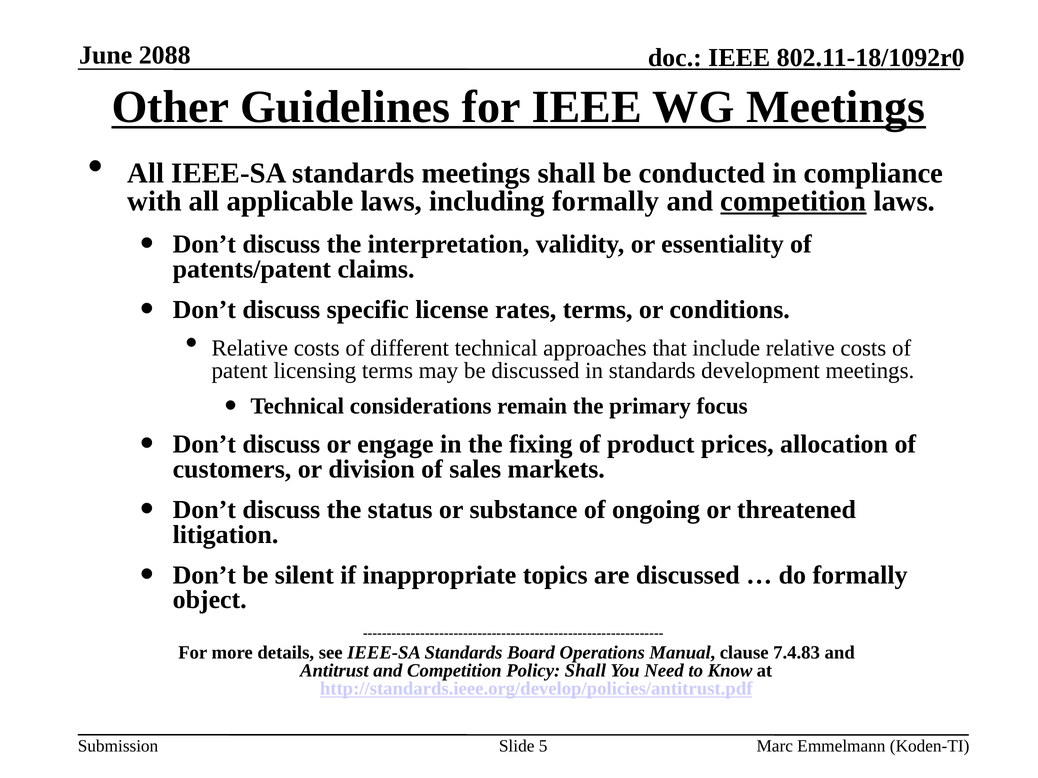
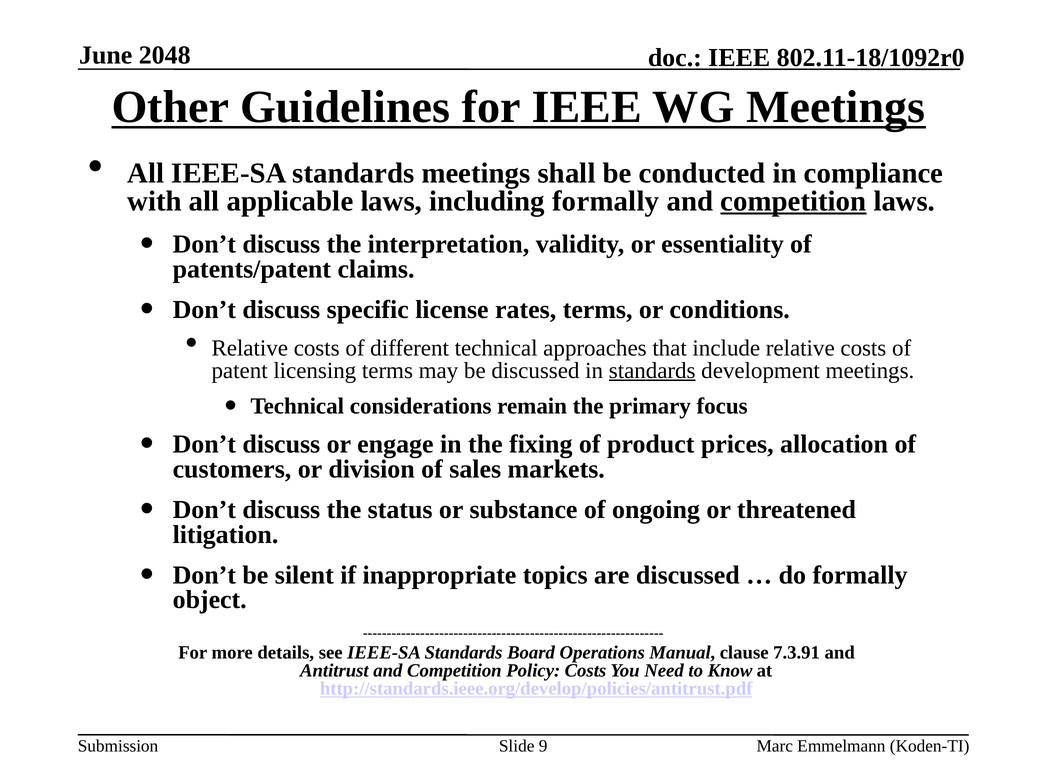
2088: 2088 -> 2048
standards at (652, 371) underline: none -> present
7.4.83: 7.4.83 -> 7.3.91
Policy Shall: Shall -> Costs
5: 5 -> 9
